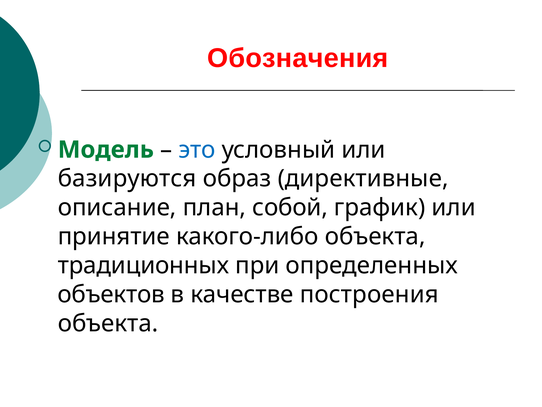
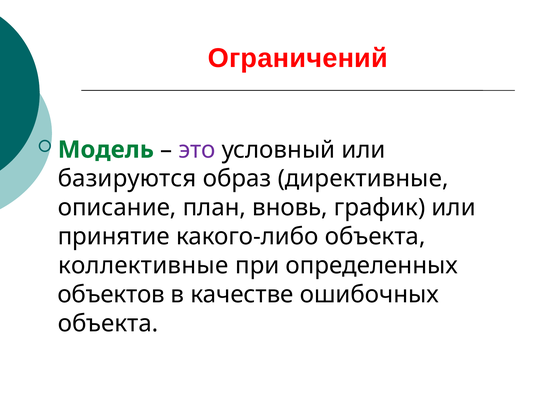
Обозначения: Обозначения -> Ограничений
это colour: blue -> purple
собой: собой -> вновь
традиционных: традиционных -> коллективные
построения: построения -> ошибочных
